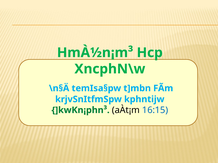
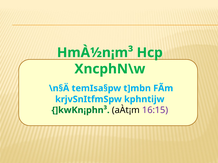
16:15 colour: blue -> purple
